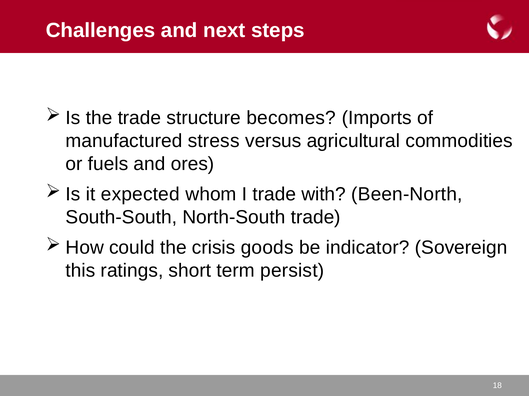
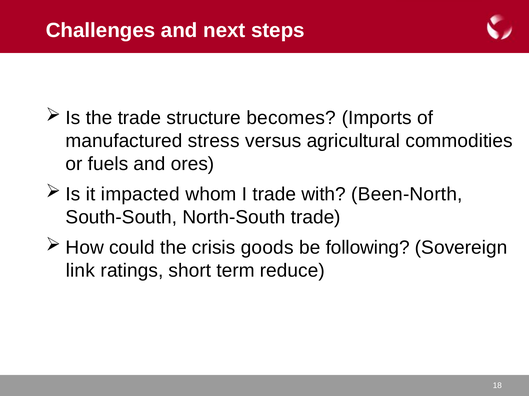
expected: expected -> impacted
indicator: indicator -> following
this: this -> link
persist: persist -> reduce
